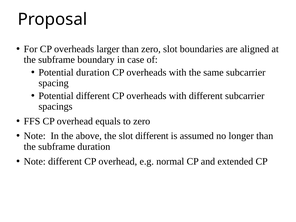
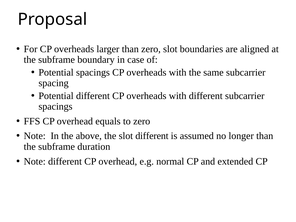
Potential duration: duration -> spacings
